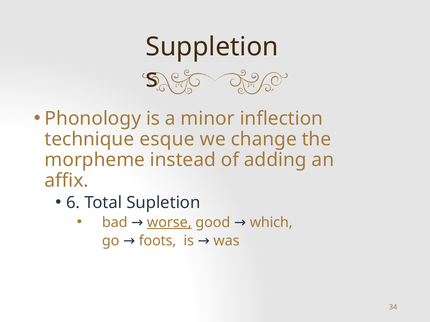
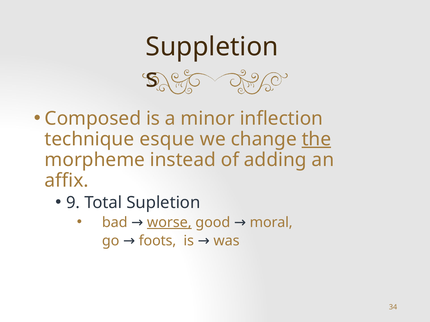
Phonology: Phonology -> Composed
the underline: none -> present
6: 6 -> 9
which: which -> moral
